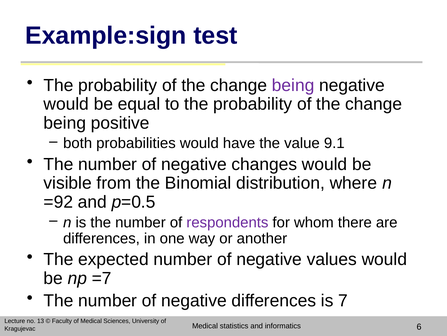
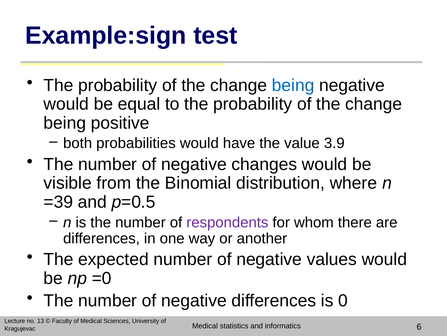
being at (293, 85) colour: purple -> blue
9.1: 9.1 -> 3.9
=92: =92 -> =39
=7: =7 -> =0
7: 7 -> 0
